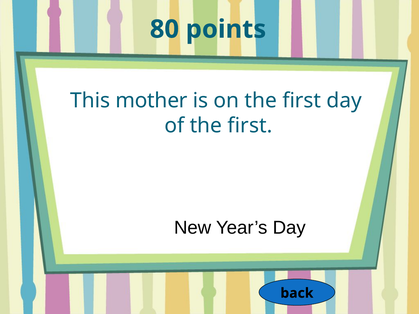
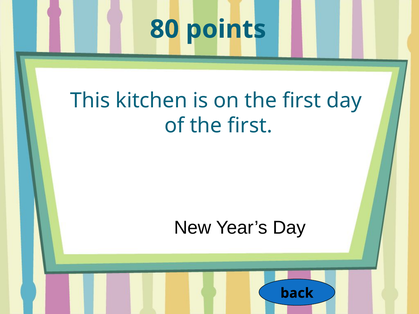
mother: mother -> kitchen
